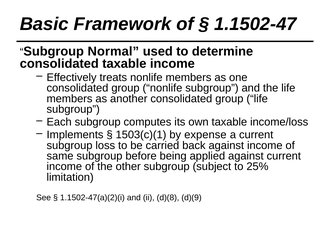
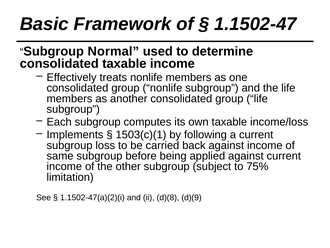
expense: expense -> following
25%: 25% -> 75%
